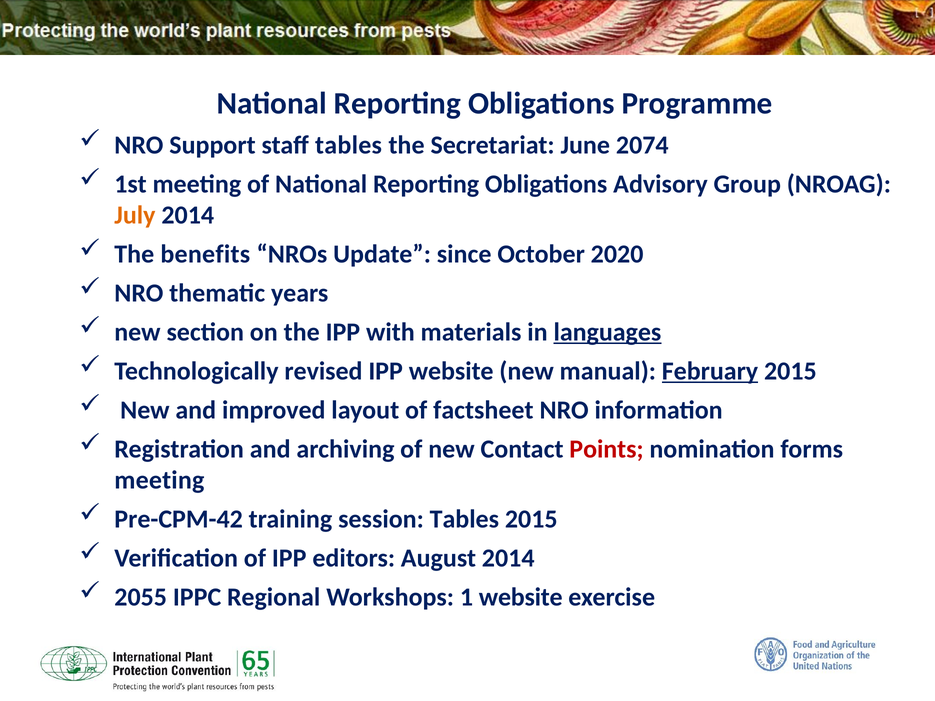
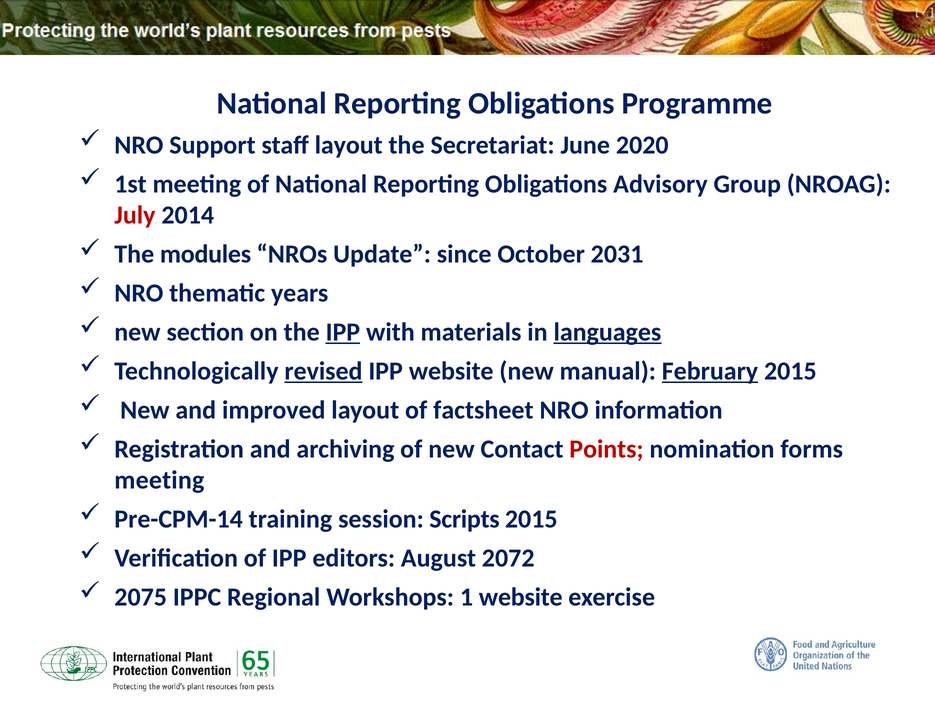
staff tables: tables -> layout
2074: 2074 -> 2020
July colour: orange -> red
benefits: benefits -> modules
2020: 2020 -> 2031
IPP at (343, 332) underline: none -> present
revised underline: none -> present
Pre-CPM-42: Pre-CPM-42 -> Pre-CPM-14
session Tables: Tables -> Scripts
August 2014: 2014 -> 2072
2055: 2055 -> 2075
